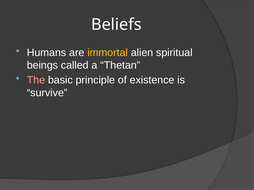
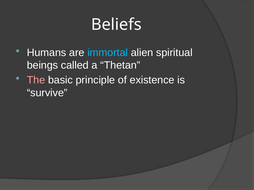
immortal colour: yellow -> light blue
